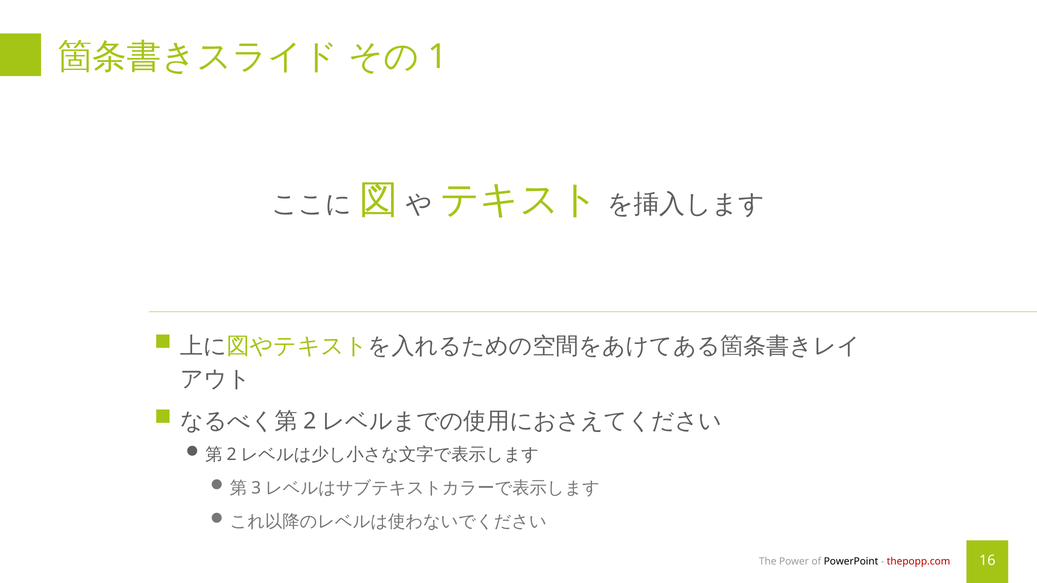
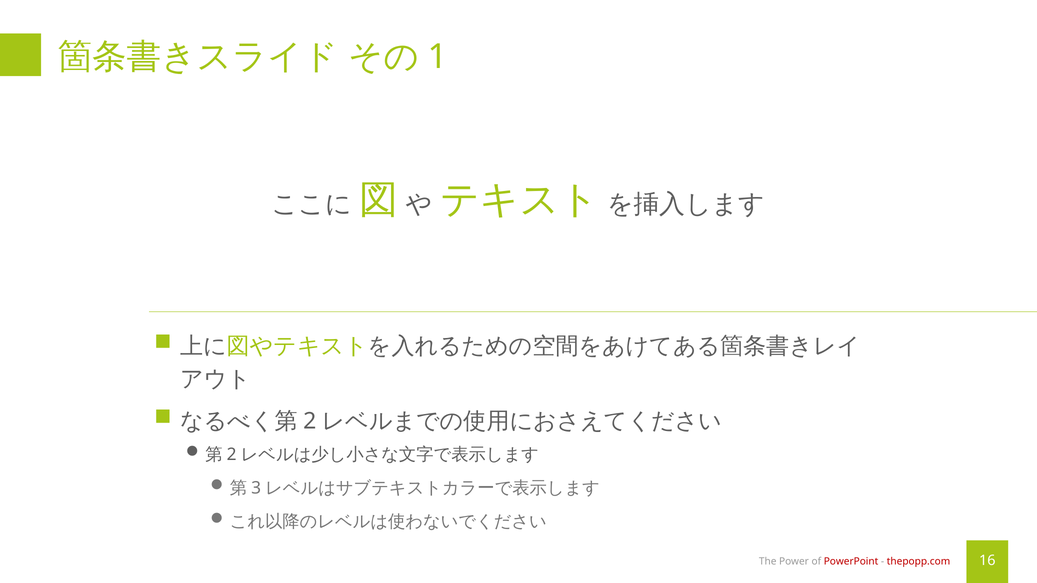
PowerPoint colour: black -> red
